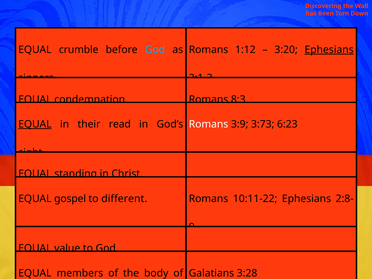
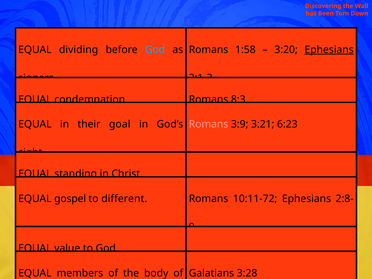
crumble: crumble -> dividing
1:12: 1:12 -> 1:58
EQUAL at (35, 124) underline: present -> none
read: read -> goal
Romans at (209, 124) colour: white -> pink
3:73: 3:73 -> 3:21
10:11-22: 10:11-22 -> 10:11-72
